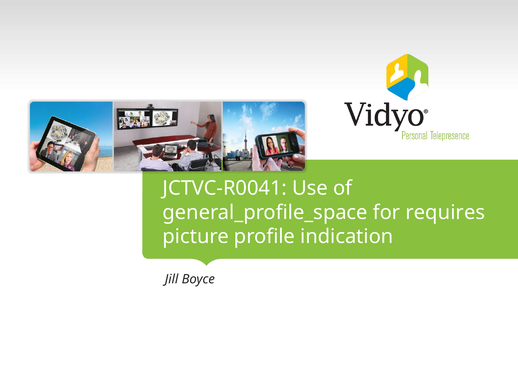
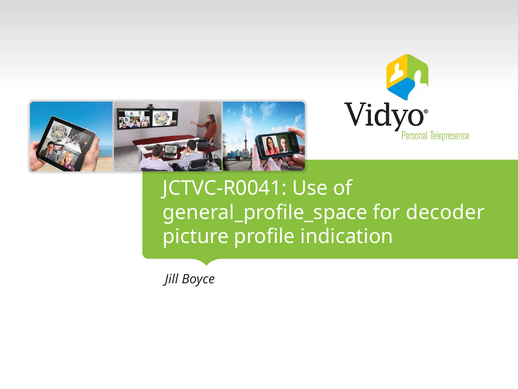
requires: requires -> decoder
